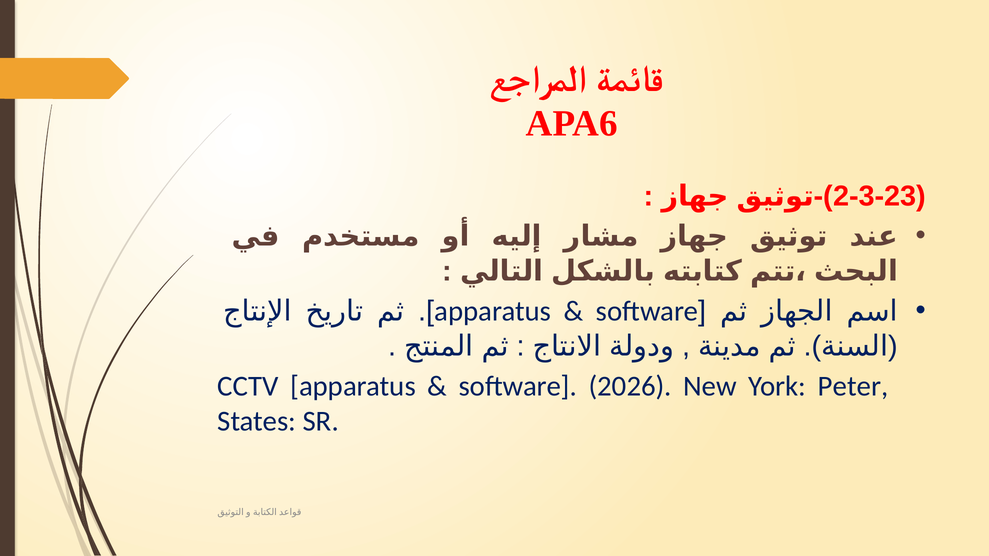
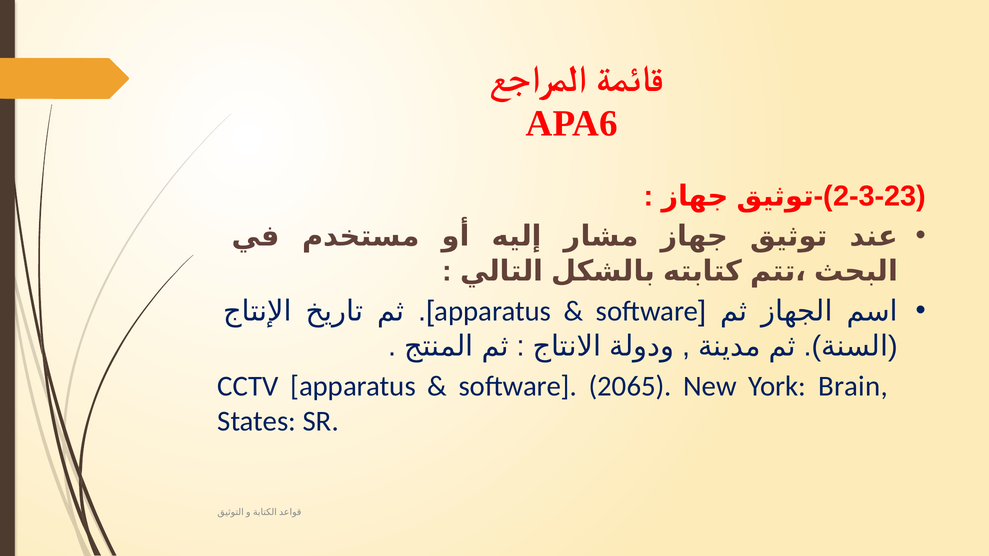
2026: 2026 -> 2065
Peter: Peter -> Brain
